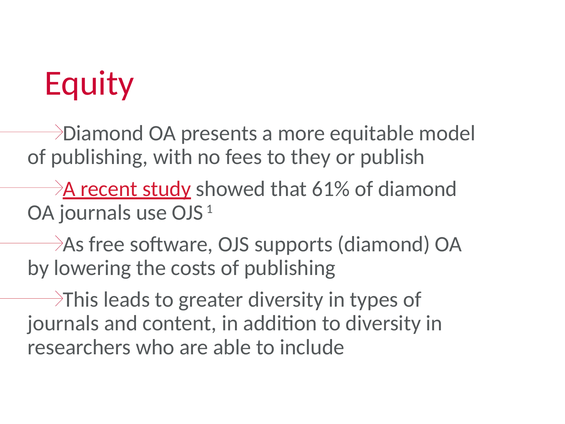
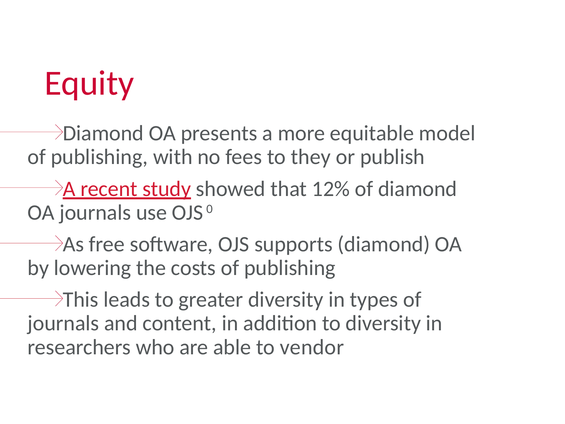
61%: 61% -> 12%
1: 1 -> 0
include: include -> vendor
